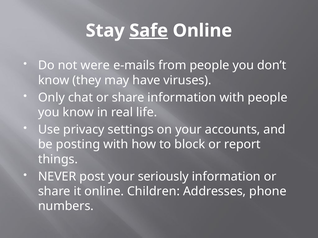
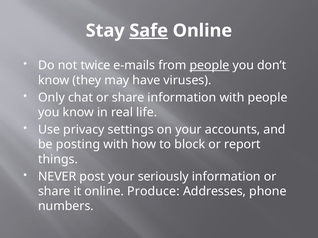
were: were -> twice
people at (210, 66) underline: none -> present
Children: Children -> Produce
